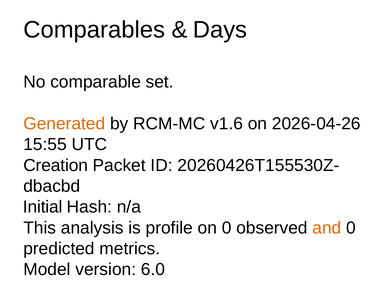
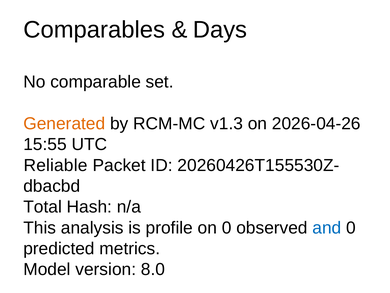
v1.6: v1.6 -> v1.3
Creation: Creation -> Reliable
Initial: Initial -> Total
and colour: orange -> blue
6.0: 6.0 -> 8.0
